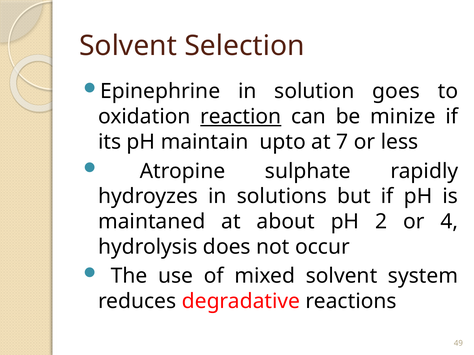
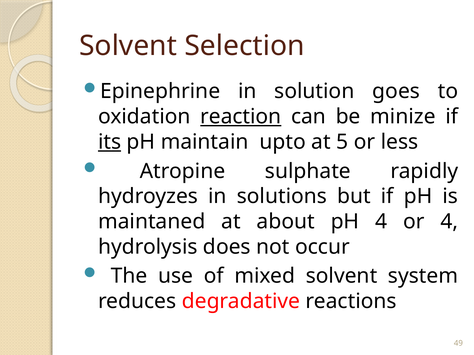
its underline: none -> present
7: 7 -> 5
pH 2: 2 -> 4
